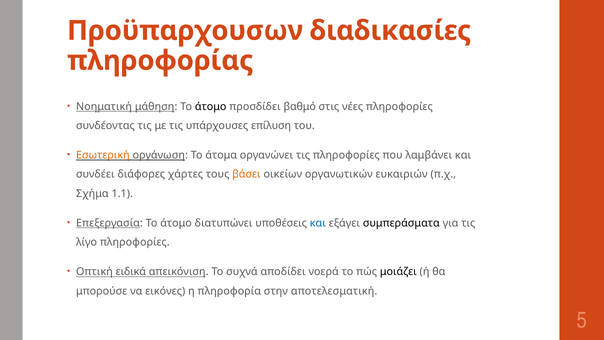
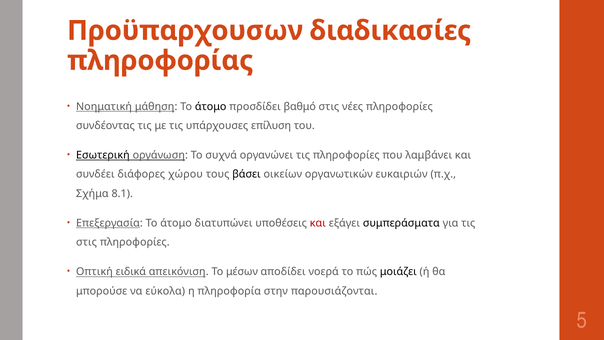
Εσωτερική colour: orange -> black
άτομα: άτομα -> συχνά
χάρτες: χάρτες -> χώρου
βάσει colour: orange -> black
1.1: 1.1 -> 8.1
και at (318, 223) colour: blue -> red
λίγο at (87, 242): λίγο -> στις
συχνά: συχνά -> μέσων
εικόνες: εικόνες -> εύκολα
αποτελεσματική: αποτελεσματική -> παρουσιάζονται
